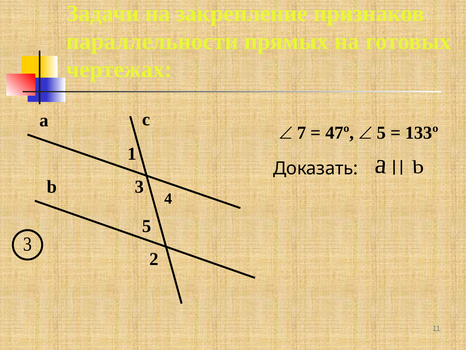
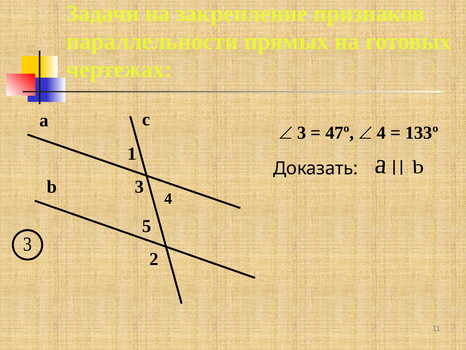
7 at (302, 133): 7 -> 3
5 at (381, 133): 5 -> 4
